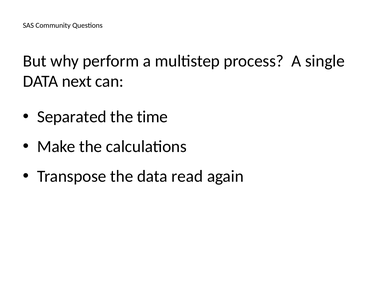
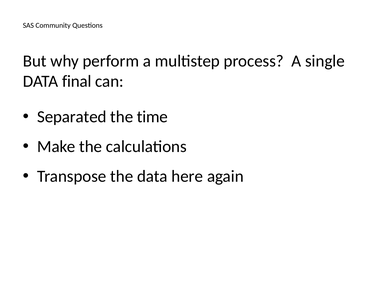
next: next -> final
read: read -> here
